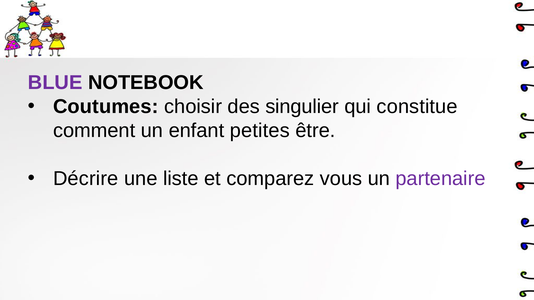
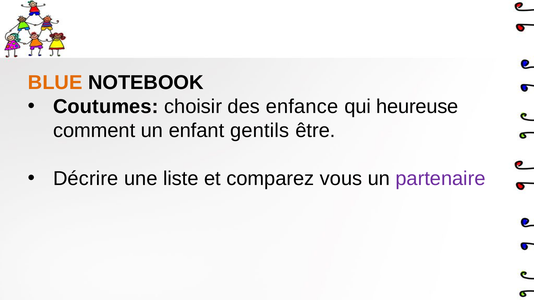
BLUE colour: purple -> orange
singulier: singulier -> enfance
constitue: constitue -> heureuse
petites: petites -> gentils
